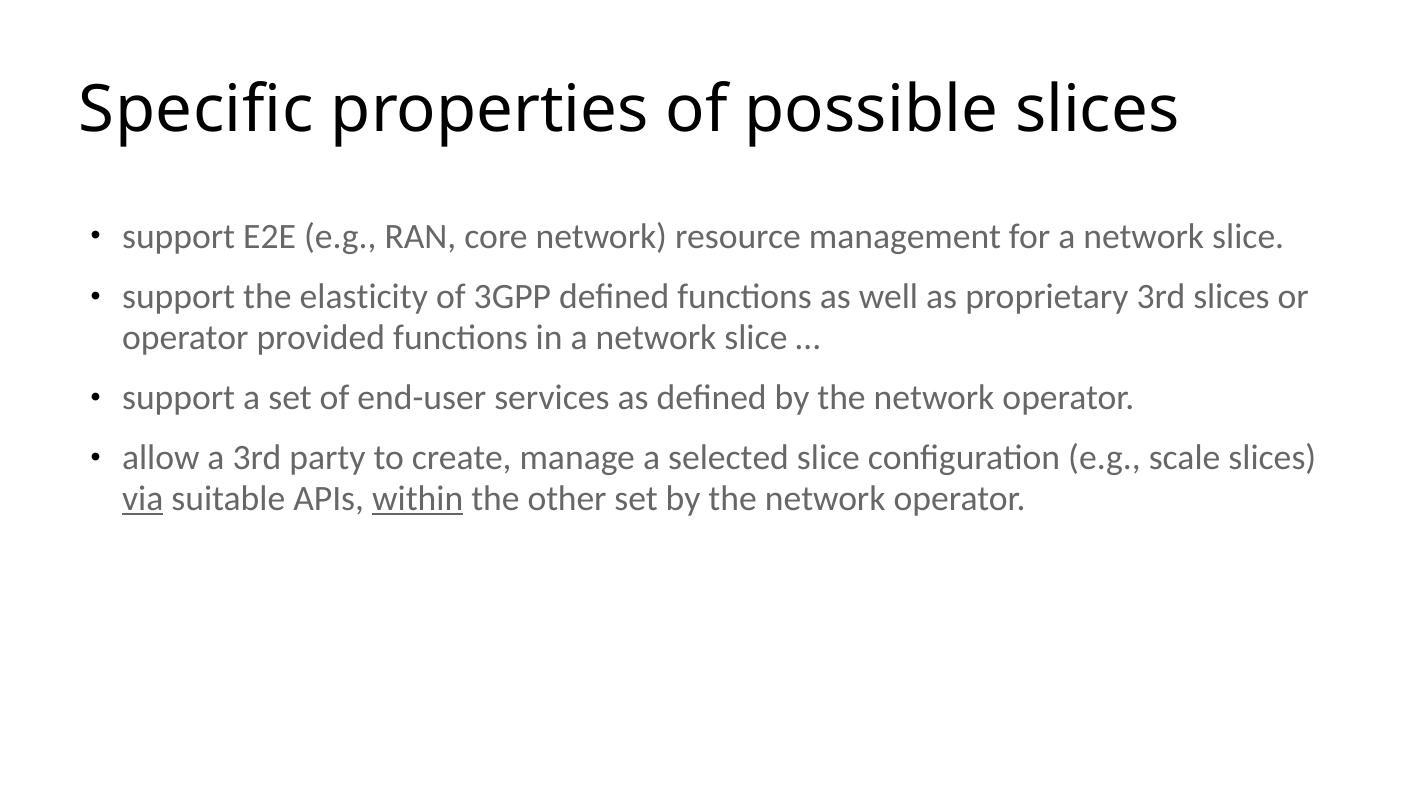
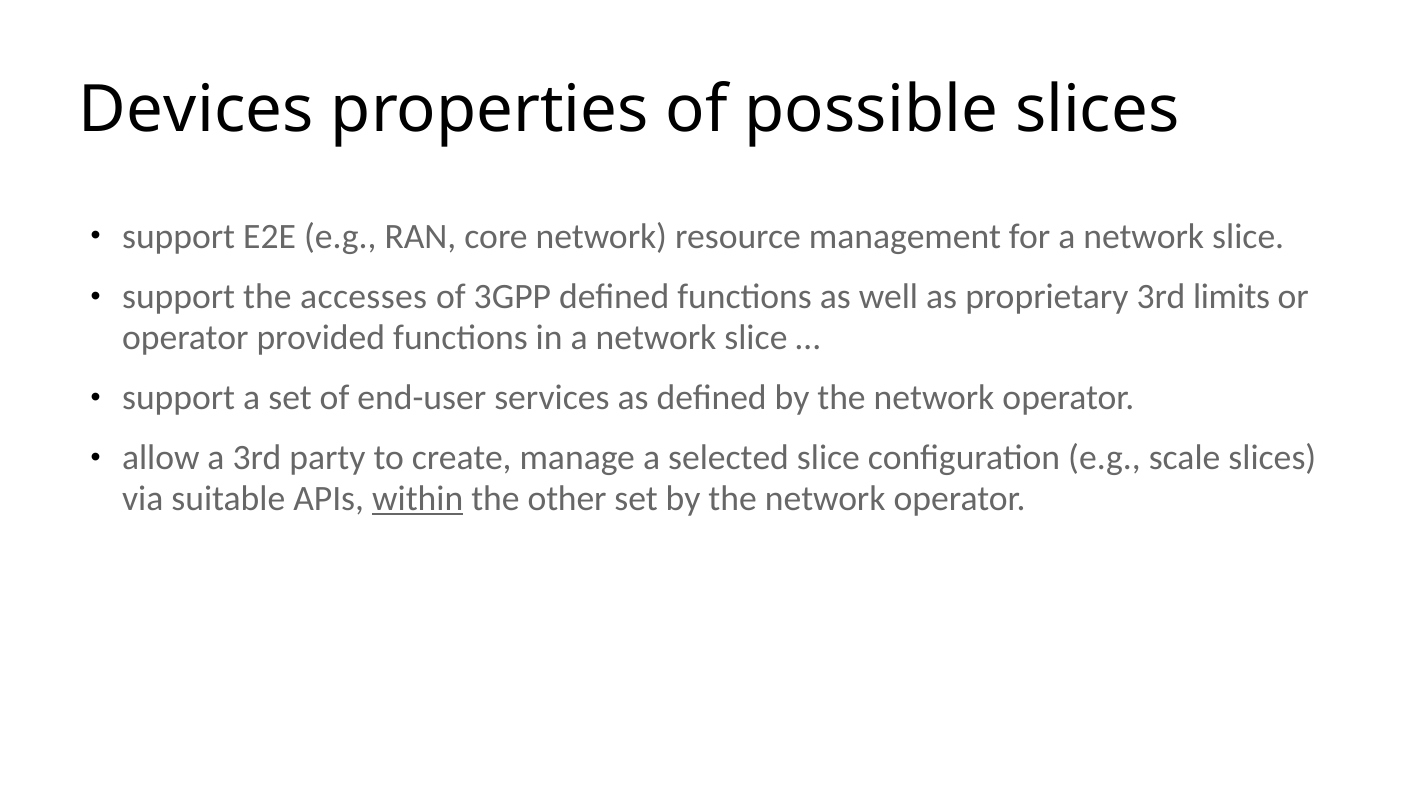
Specific: Specific -> Devices
elasticity: elasticity -> accesses
3rd slices: slices -> limits
via underline: present -> none
